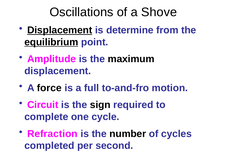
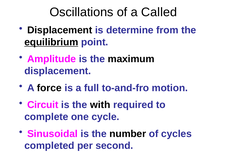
Shove: Shove -> Called
Displacement at (60, 30) underline: present -> none
sign: sign -> with
Refraction: Refraction -> Sinusoidal
